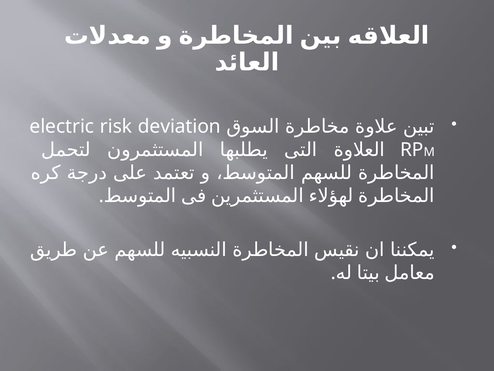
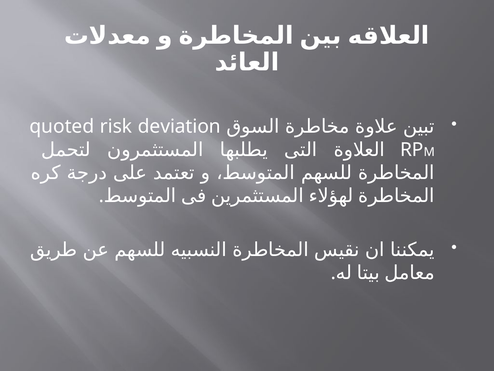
electric: electric -> quoted
